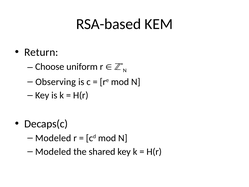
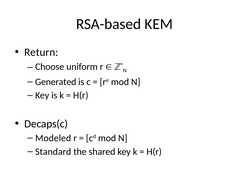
Observing: Observing -> Generated
Modeled at (53, 151): Modeled -> Standard
